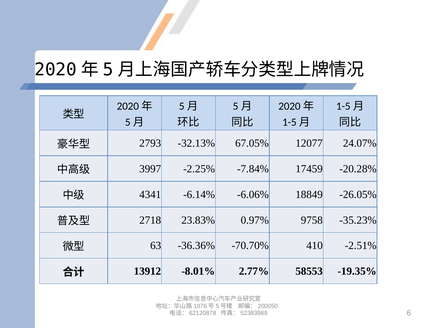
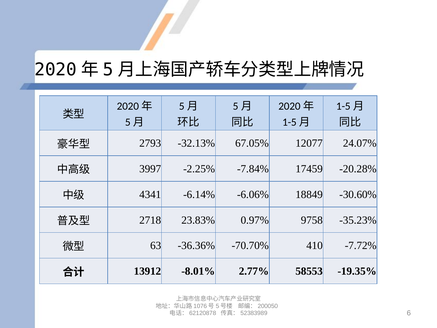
-26.05%: -26.05% -> -30.60%
-2.51%: -2.51% -> -7.72%
